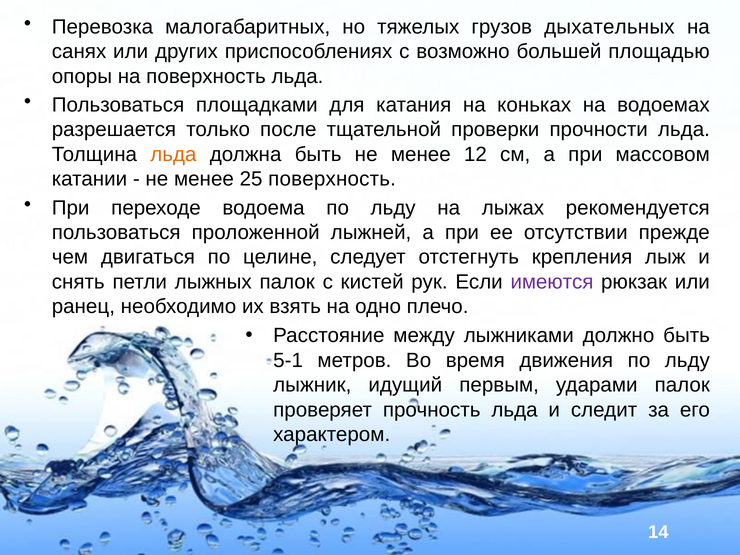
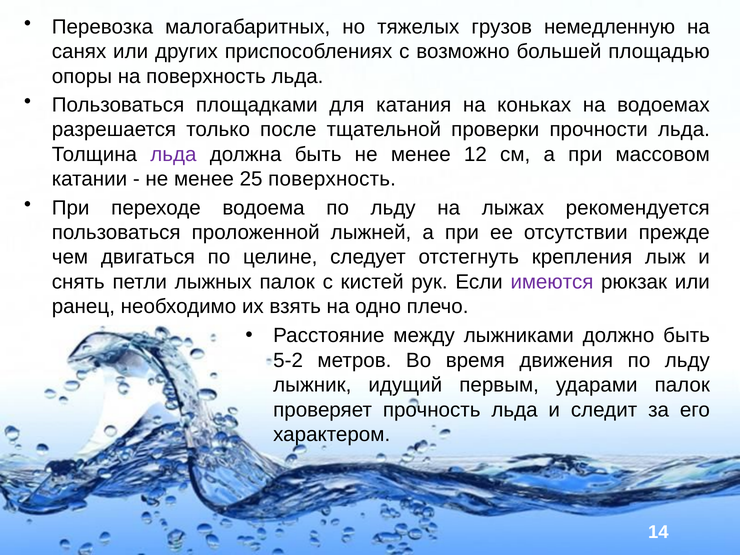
дыхательных: дыхательных -> немедленную
льда at (173, 154) colour: orange -> purple
5-1: 5-1 -> 5-2
